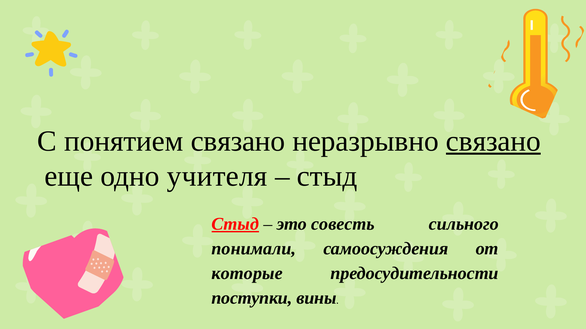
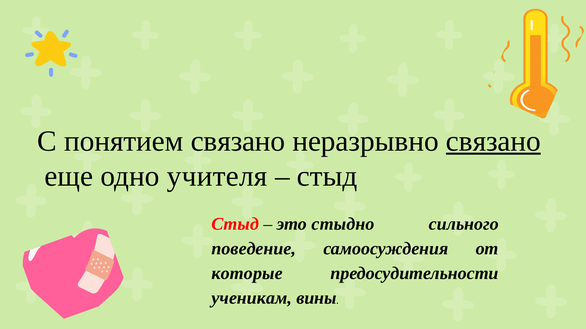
Стыд at (235, 224) underline: present -> none
совесть: совесть -> стыдно
понимали: понимали -> поведение
поступки: поступки -> ученикам
